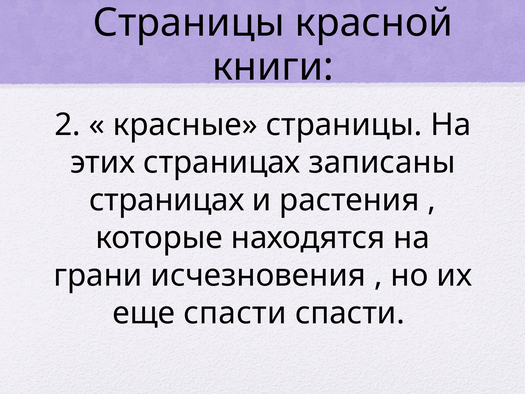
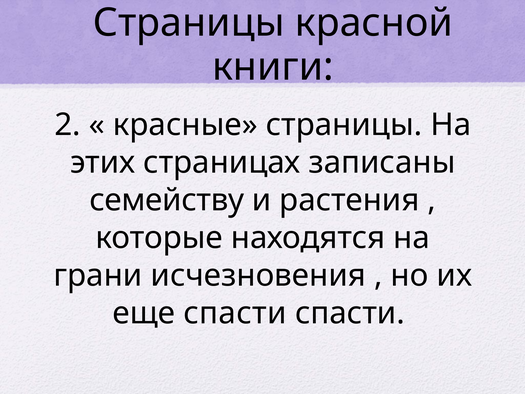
страницах at (167, 200): страницах -> семейству
